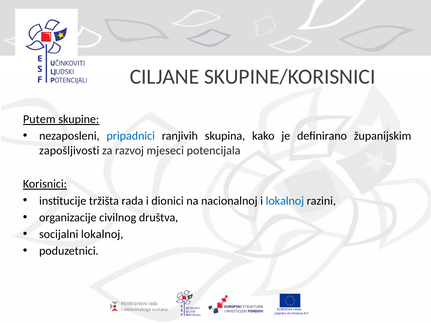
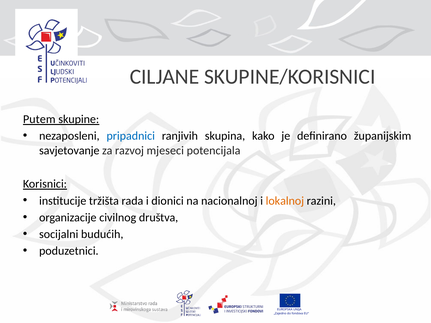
zapošljivosti: zapošljivosti -> savjetovanje
lokalnoj at (285, 201) colour: blue -> orange
socijalni lokalnoj: lokalnoj -> budućih
